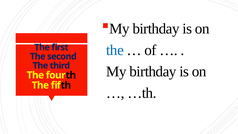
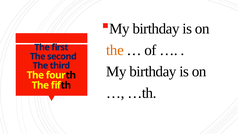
the at (115, 50) colour: blue -> orange
